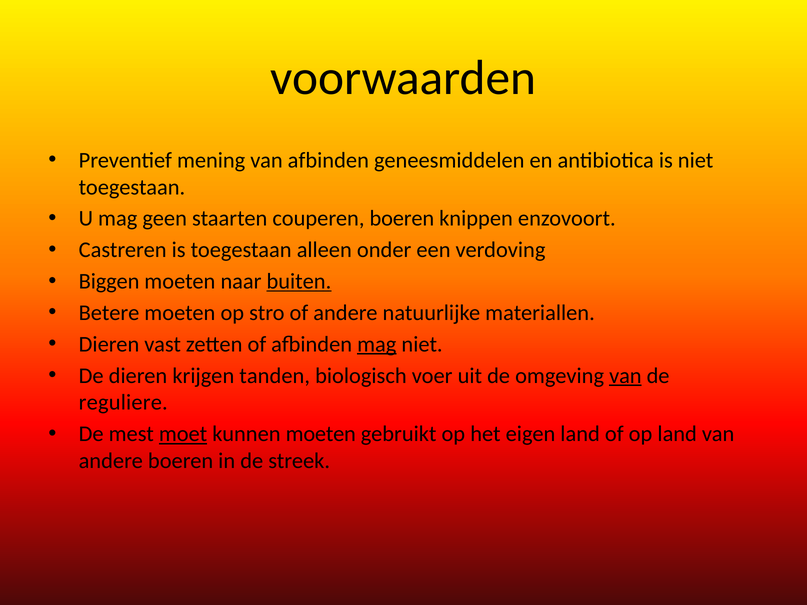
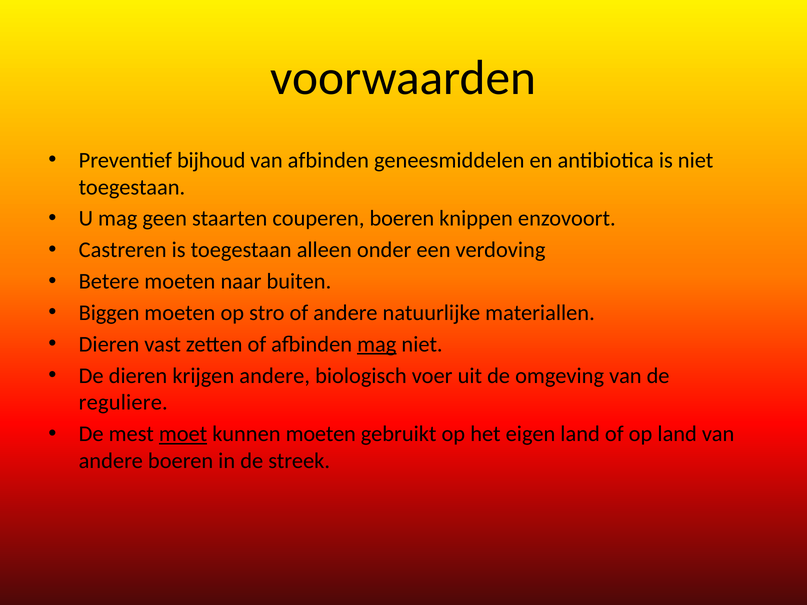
mening: mening -> bijhoud
Biggen: Biggen -> Betere
buiten underline: present -> none
Betere: Betere -> Biggen
krijgen tanden: tanden -> andere
van at (625, 376) underline: present -> none
